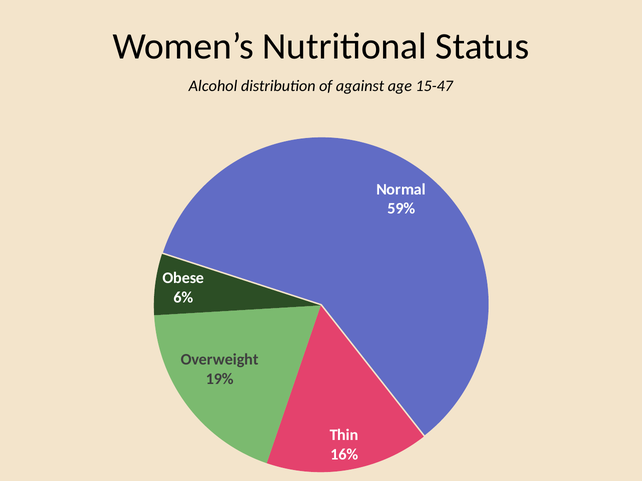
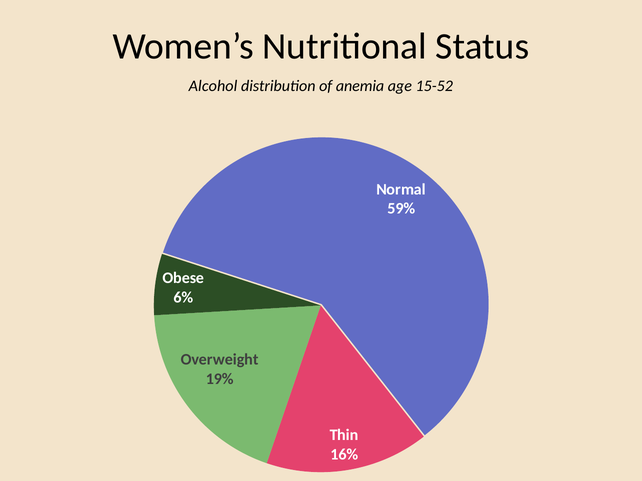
against: against -> anemia
15-47: 15-47 -> 15-52
